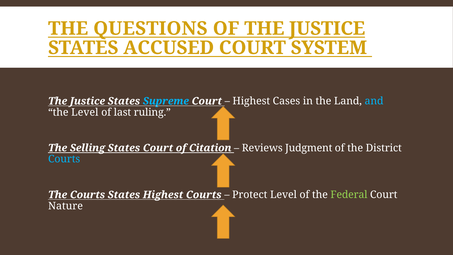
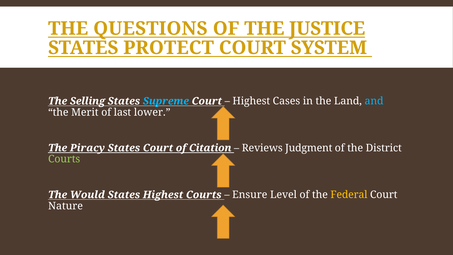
ACCUSED: ACCUSED -> PROTECT
Justice at (87, 101): Justice -> Selling
the Level: Level -> Merit
ruling: ruling -> lower
Selling: Selling -> Piracy
Courts at (64, 159) colour: light blue -> light green
The Courts: Courts -> Would
Protect: Protect -> Ensure
Federal colour: light green -> yellow
